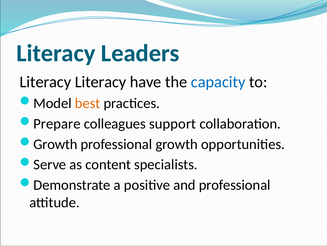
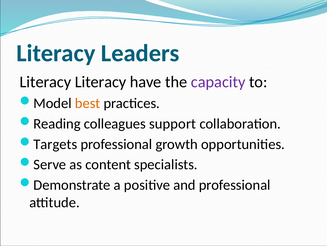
capacity colour: blue -> purple
Prepare: Prepare -> Reading
Growth at (55, 144): Growth -> Targets
